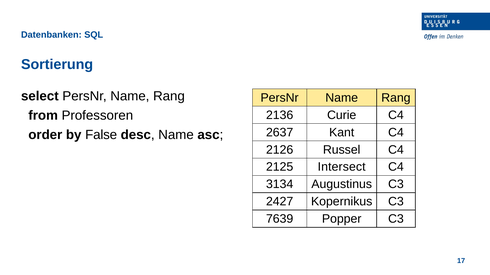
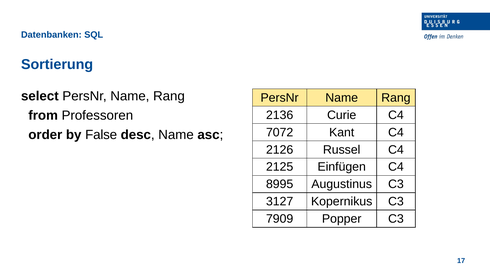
2637: 2637 -> 7072
Intersect: Intersect -> Einfügen
3134: 3134 -> 8995
2427: 2427 -> 3127
7639: 7639 -> 7909
